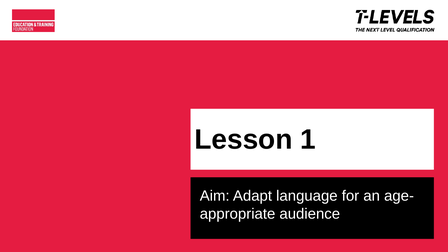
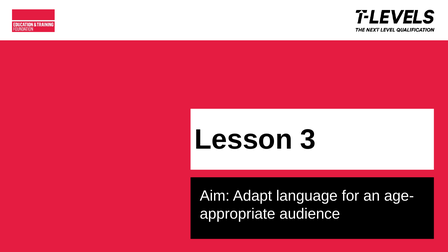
Lesson 1: 1 -> 3
